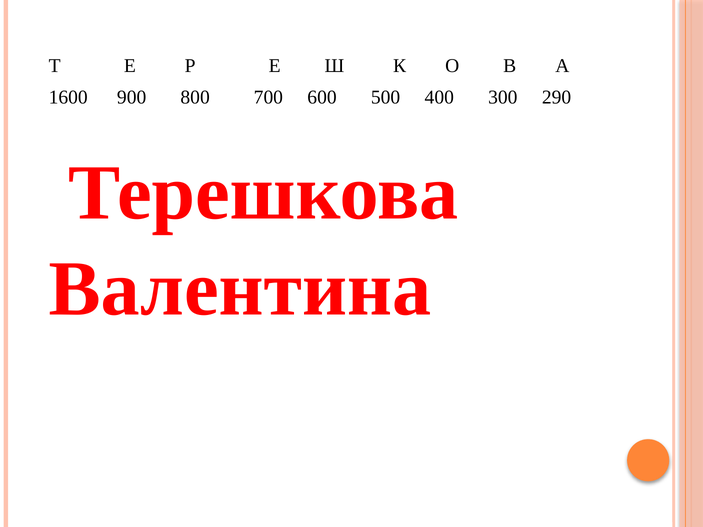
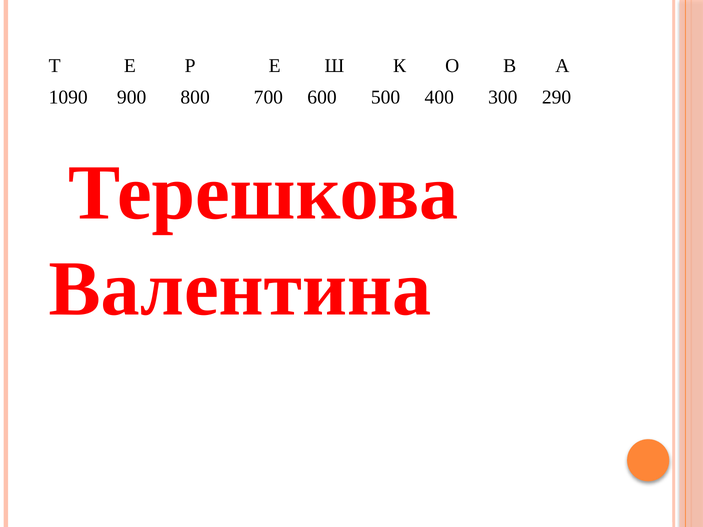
1600: 1600 -> 1090
